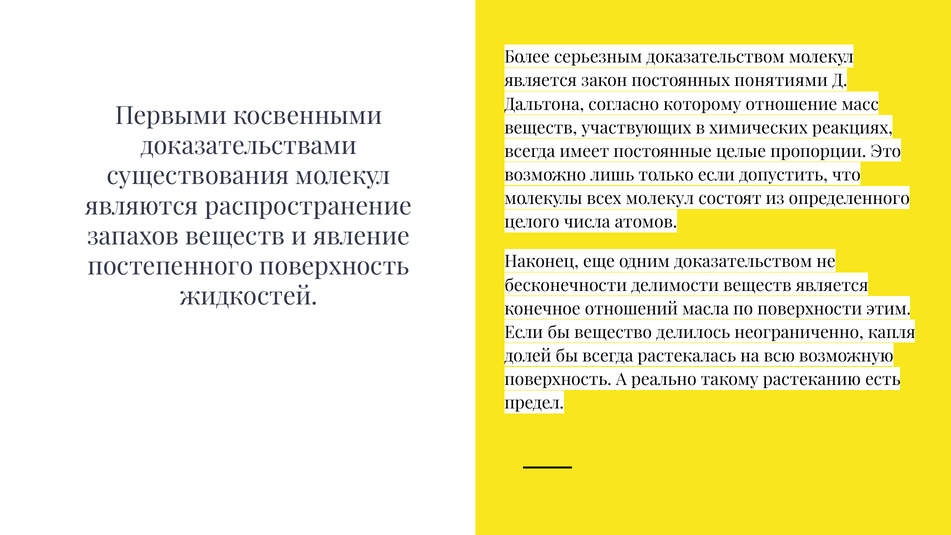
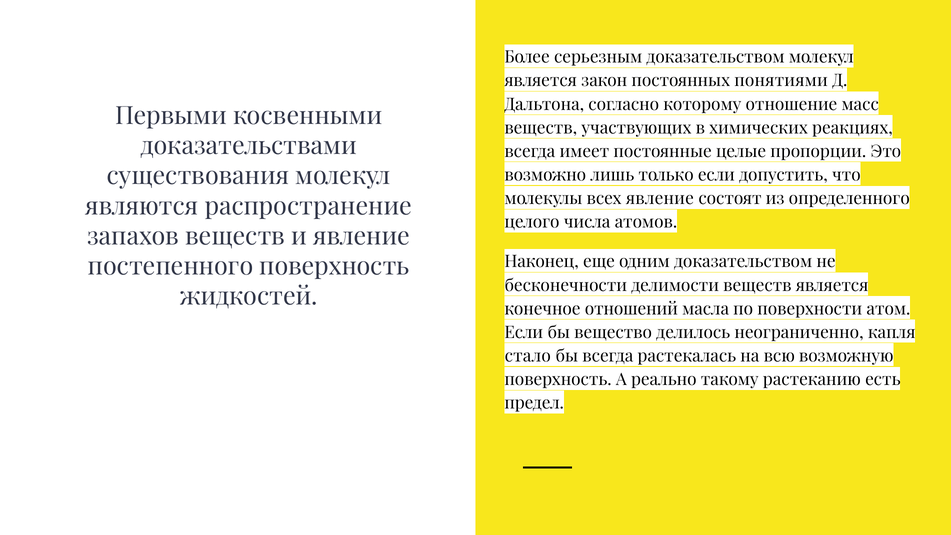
всех молекул: молекул -> явление
этим: этим -> атом
долей: долей -> стало
